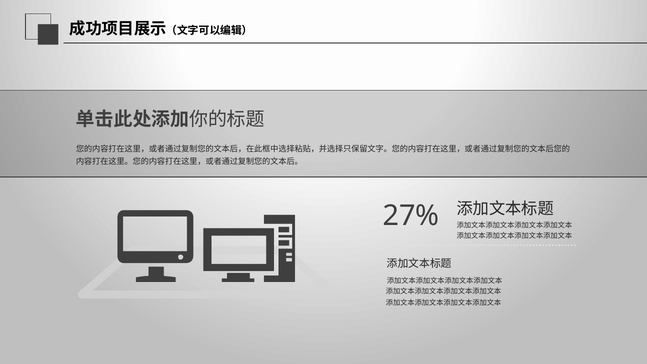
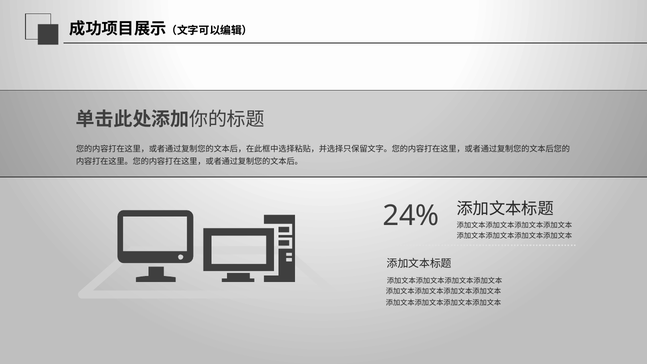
27%: 27% -> 24%
